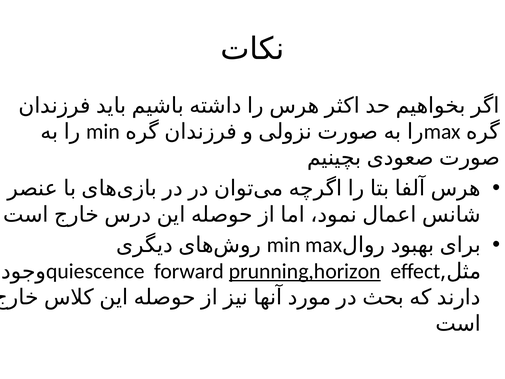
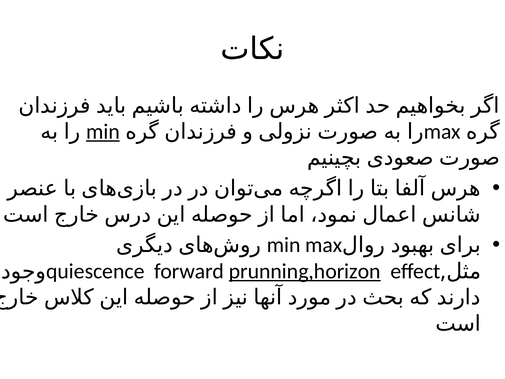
min at (103, 132) underline: none -> present
